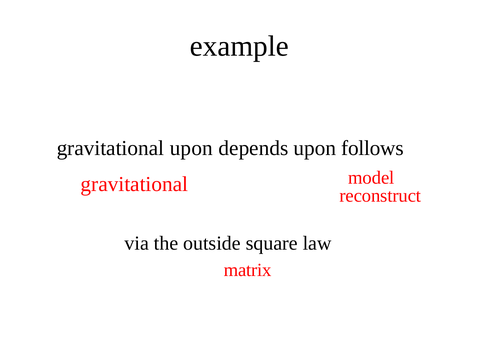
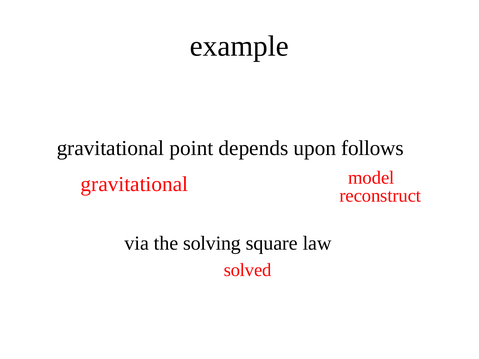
gravitational upon: upon -> point
outside: outside -> solving
matrix: matrix -> solved
